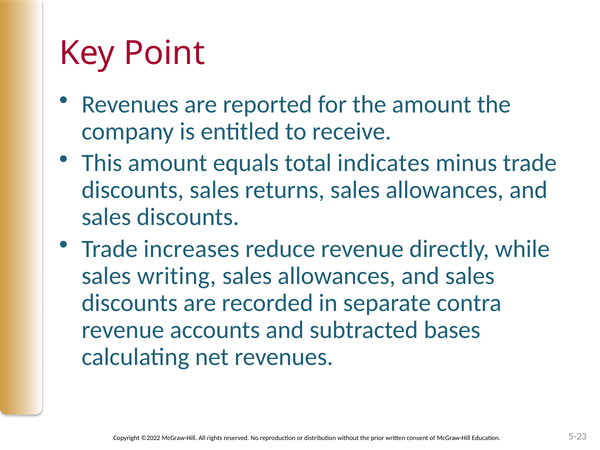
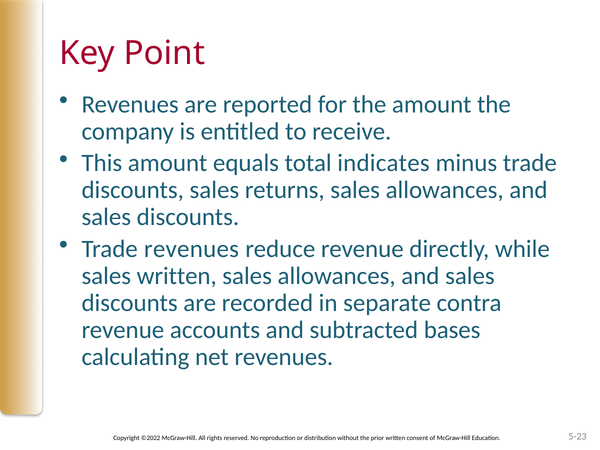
Trade increases: increases -> revenues
sales writing: writing -> written
